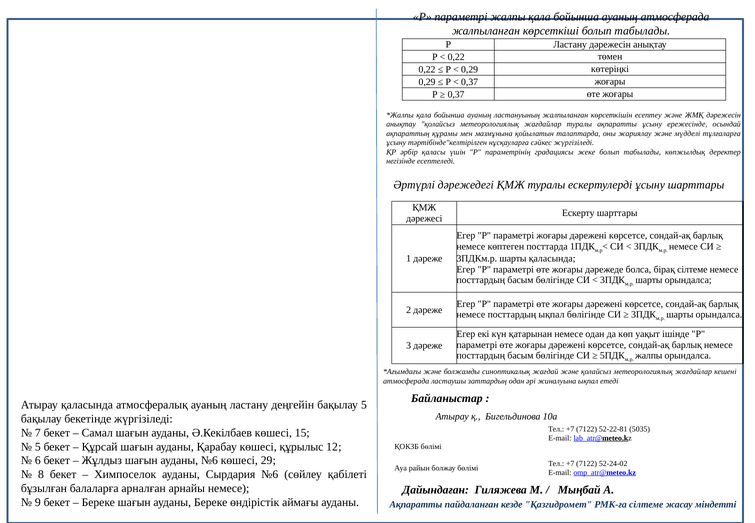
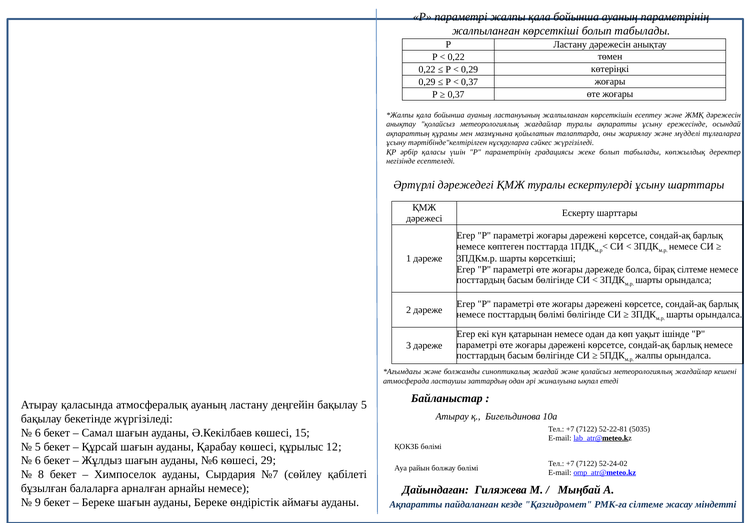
ауаның атмосферада: атмосферада -> параметрінің
шарты қаласында: қаласында -> көрсеткіші
посттардың ықпал: ықпал -> бөлімі
7 at (38, 433): 7 -> 6
Сырдария №6: №6 -> №7
